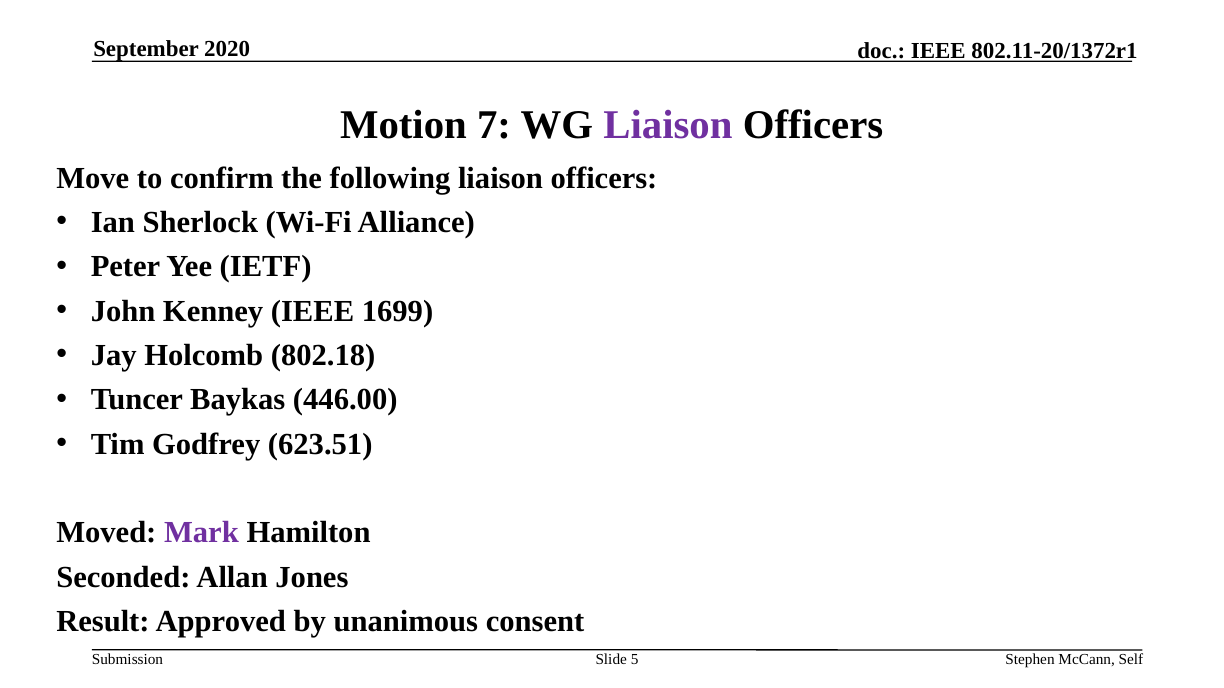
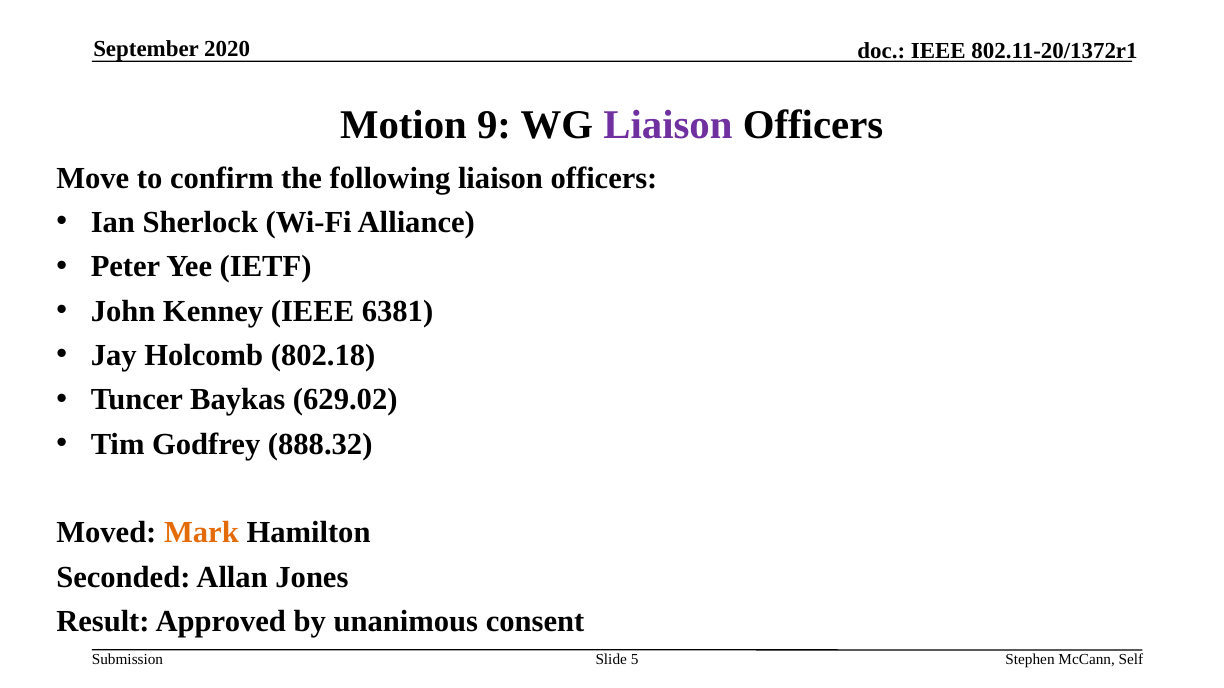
7: 7 -> 9
1699: 1699 -> 6381
446.00: 446.00 -> 629.02
623.51: 623.51 -> 888.32
Mark colour: purple -> orange
